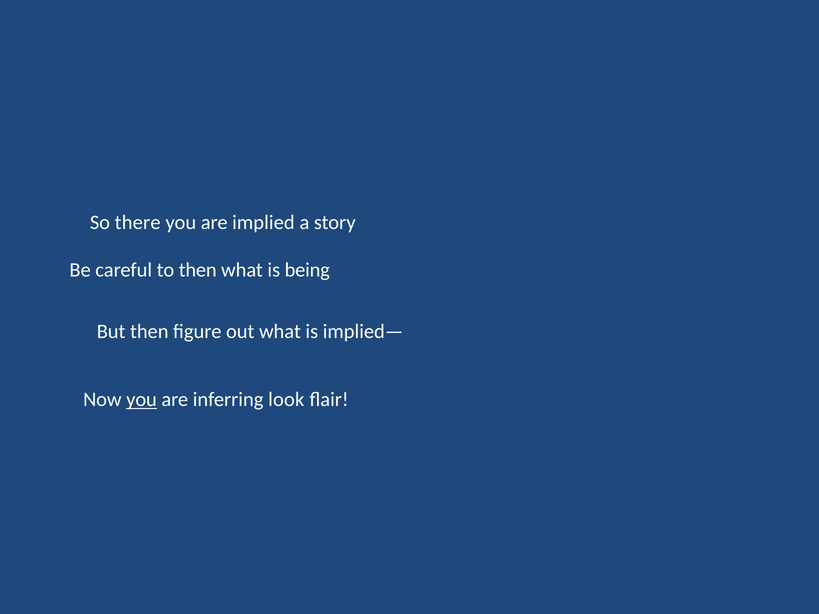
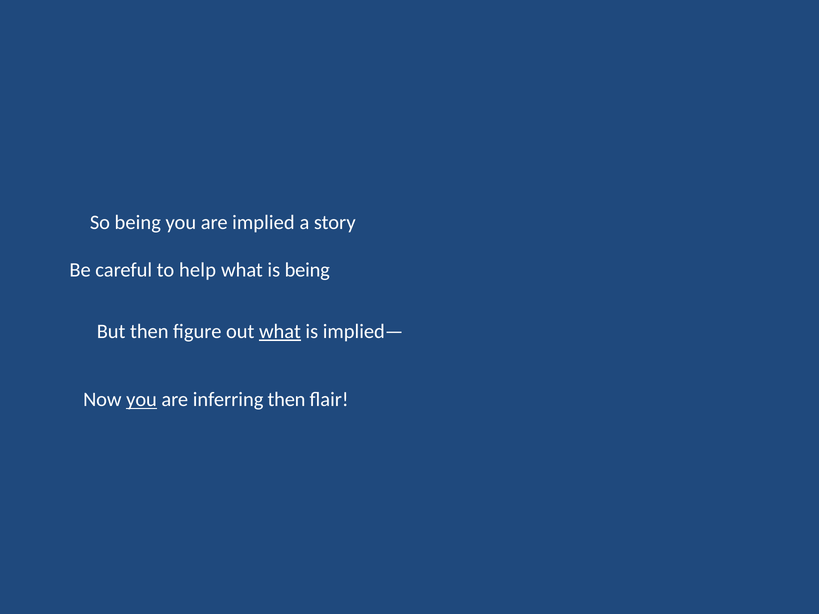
So there: there -> being
to then: then -> help
what at (280, 332) underline: none -> present
inferring look: look -> then
